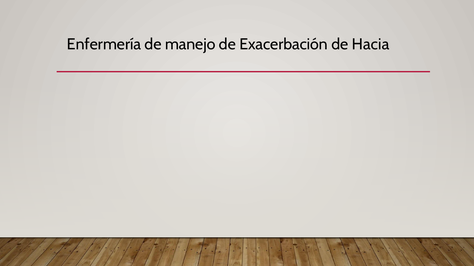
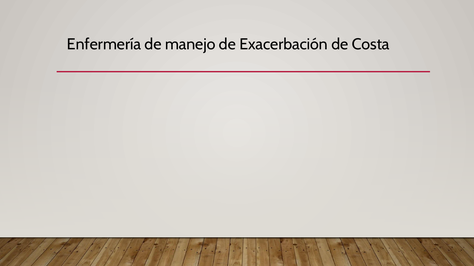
Hacia: Hacia -> Costa
